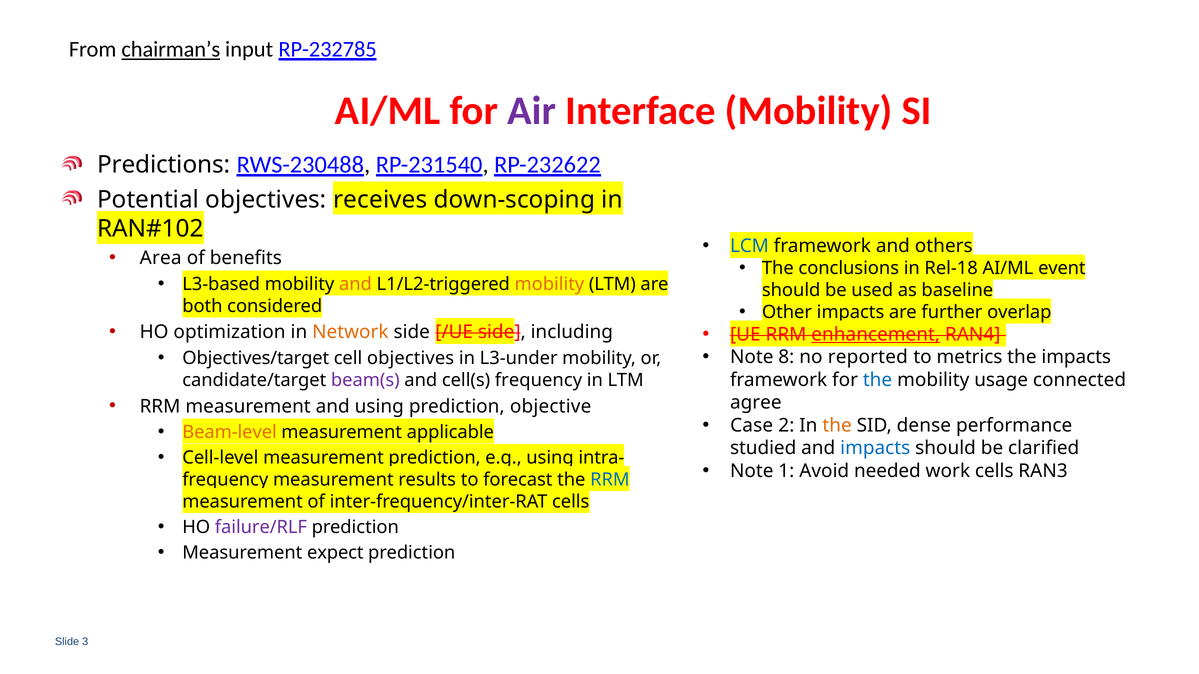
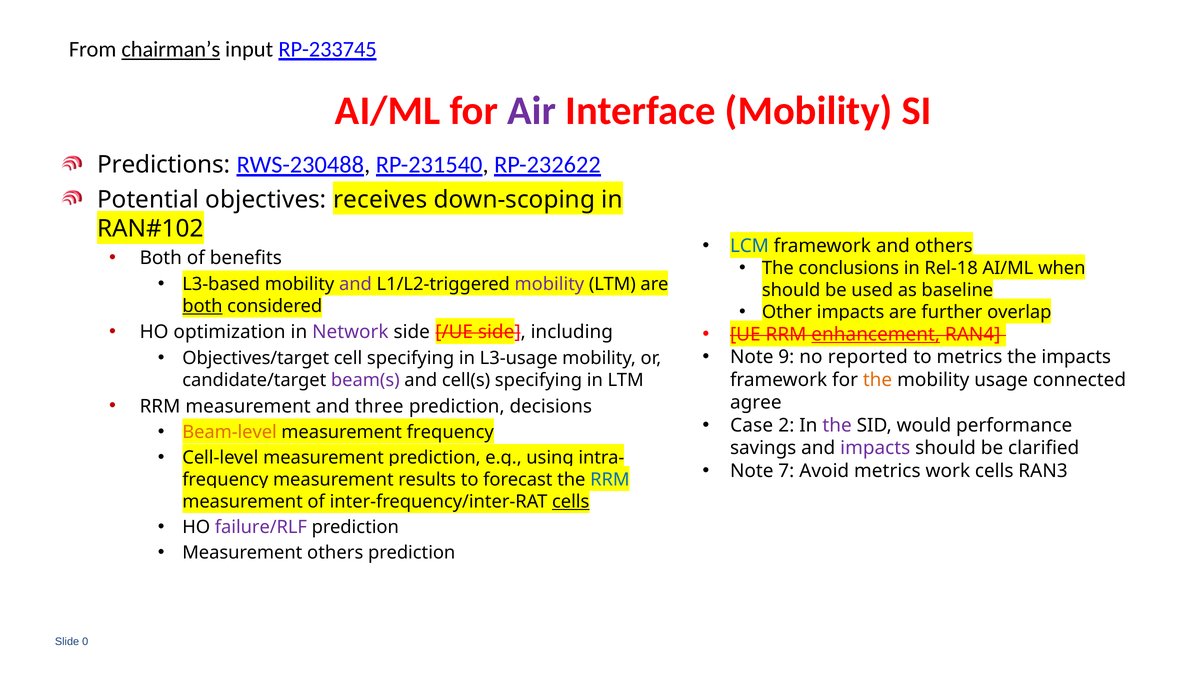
RP-232785: RP-232785 -> RP-233745
Area at (161, 258): Area -> Both
event: event -> when
and at (355, 284) colour: orange -> purple
mobility at (549, 284) colour: orange -> purple
both at (202, 306) underline: none -> present
Network colour: orange -> purple
8: 8 -> 9
cell objectives: objectives -> specifying
L3-under: L3-under -> L3-usage
the at (878, 380) colour: blue -> orange
cell(s frequency: frequency -> specifying
and using: using -> three
objective: objective -> decisions
the at (837, 426) colour: orange -> purple
dense: dense -> would
measurement applicable: applicable -> frequency
studied: studied -> savings
impacts at (875, 449) colour: blue -> purple
1: 1 -> 7
Avoid needed: needed -> metrics
cells at (571, 502) underline: none -> present
Measurement expect: expect -> others
3: 3 -> 0
